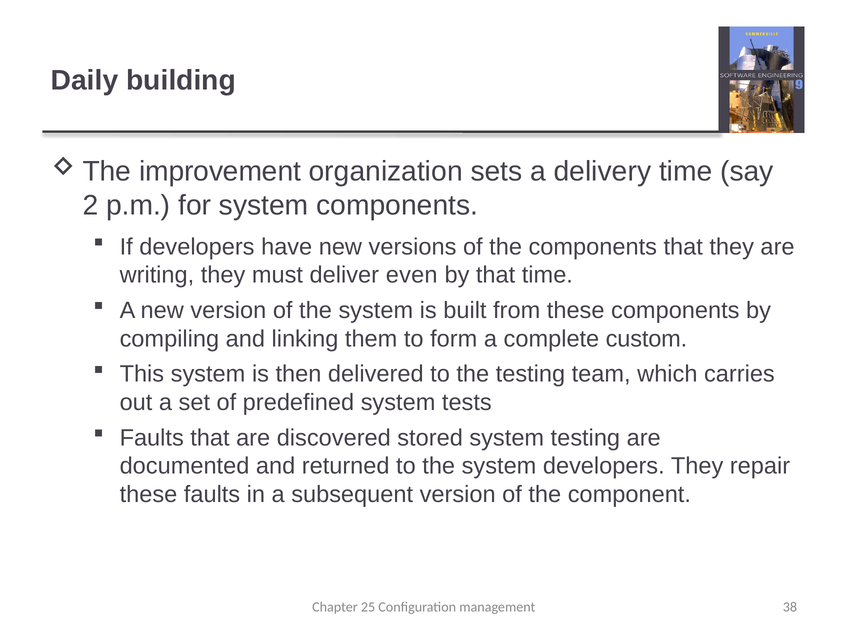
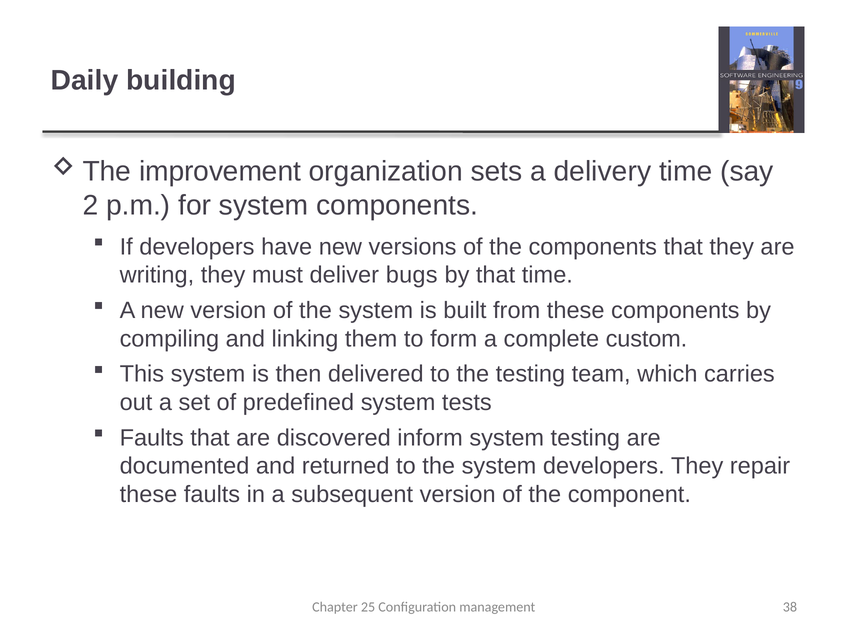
even: even -> bugs
stored: stored -> inform
